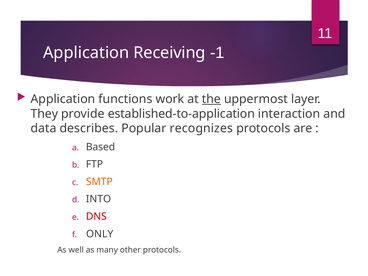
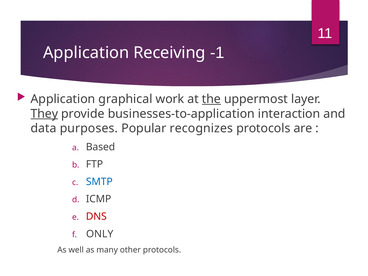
functions: functions -> graphical
They underline: none -> present
established-to-application: established-to-application -> businesses-to-application
describes: describes -> purposes
SMTP colour: orange -> blue
INTO: INTO -> ICMP
